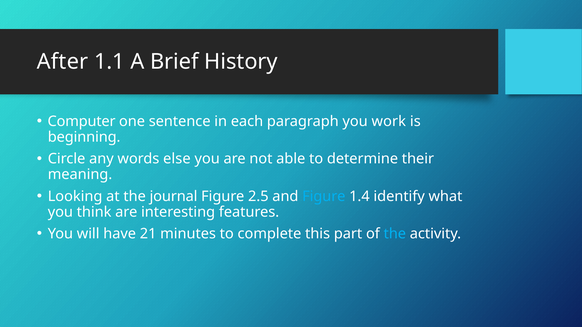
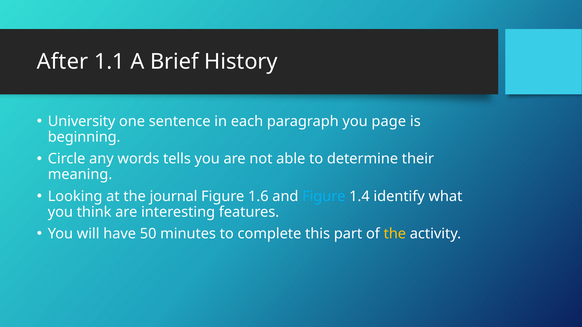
Computer: Computer -> University
work: work -> page
else: else -> tells
2.5: 2.5 -> 1.6
21: 21 -> 50
the at (395, 234) colour: light blue -> yellow
